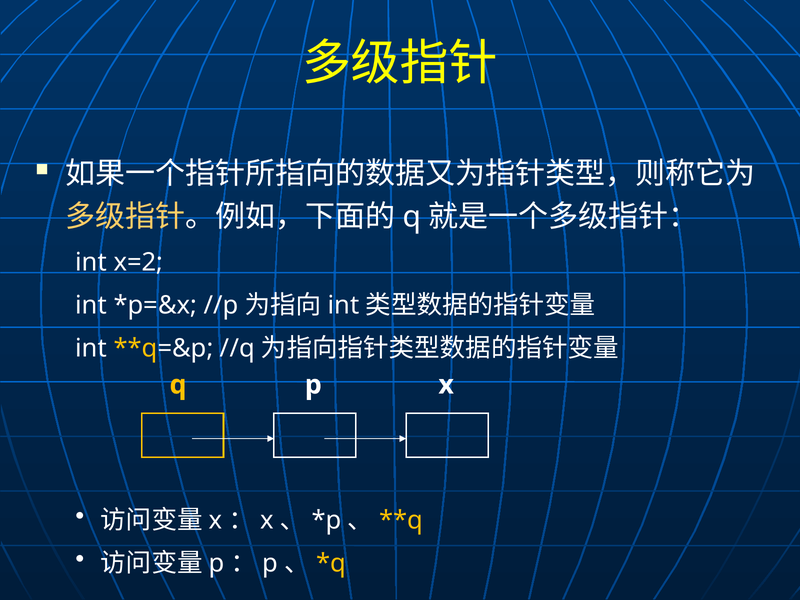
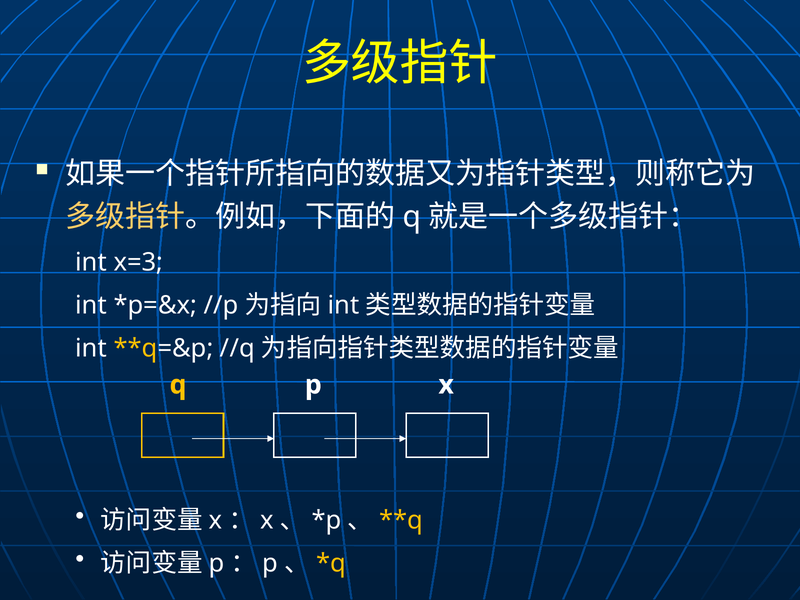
x=2: x=2 -> x=3
